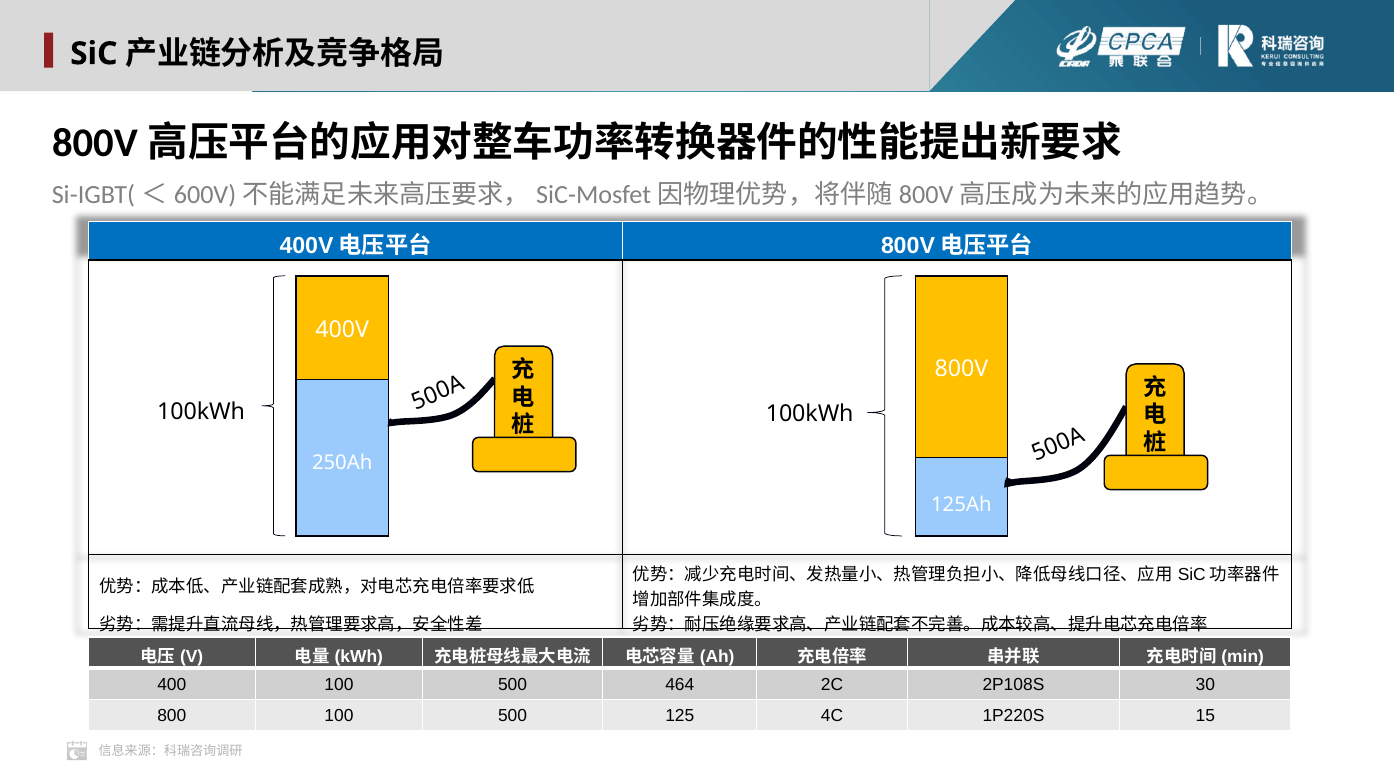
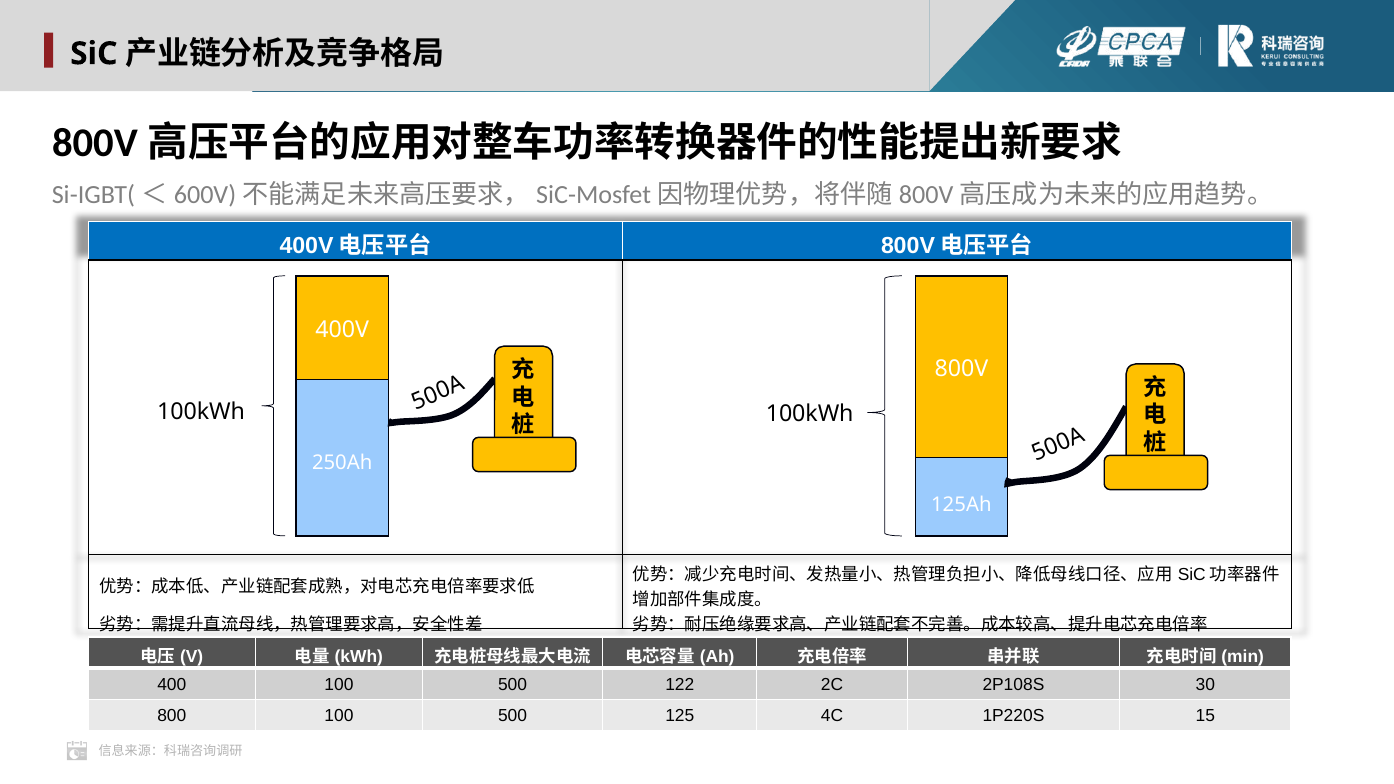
464: 464 -> 122
